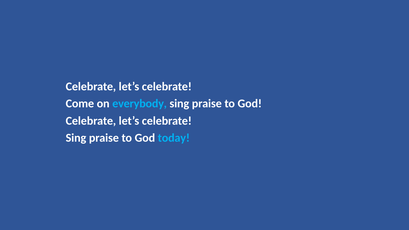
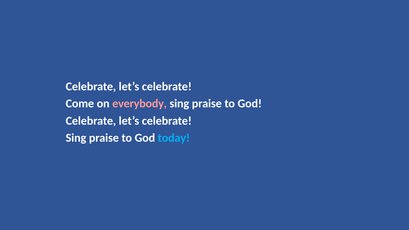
everybody colour: light blue -> pink
